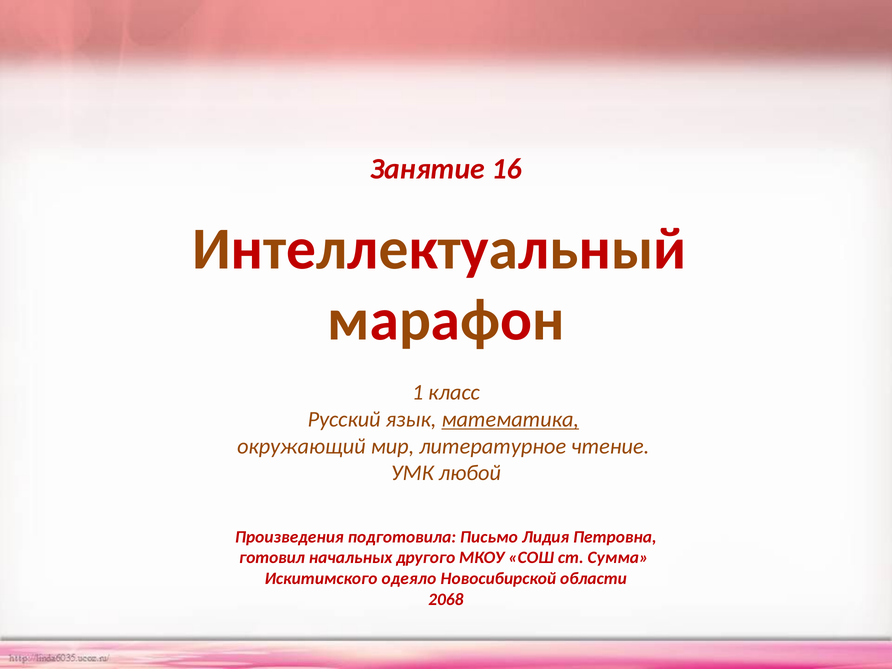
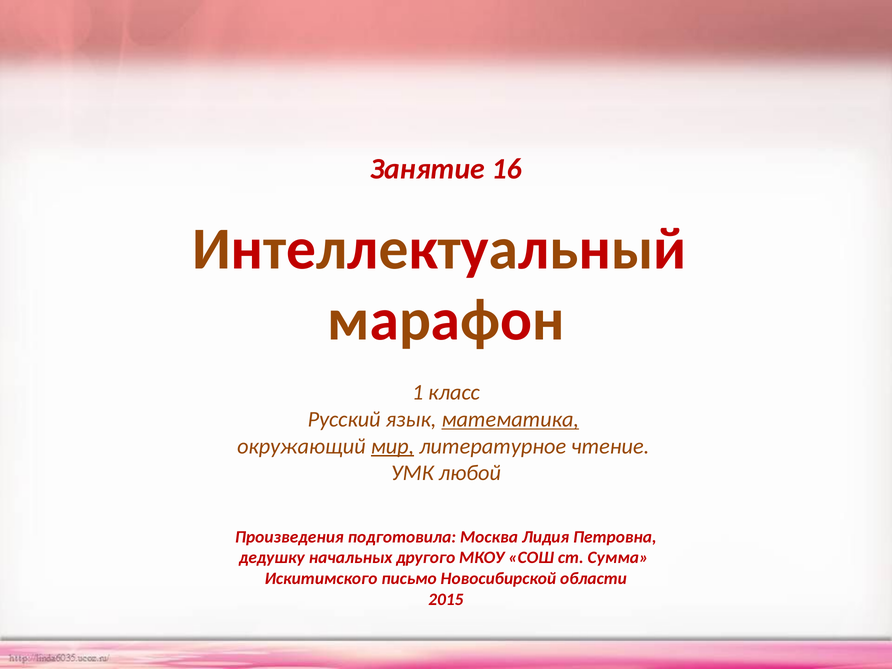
мир underline: none -> present
Письмо: Письмо -> Москва
готовил: готовил -> дедушку
одеяло: одеяло -> письмо
2068: 2068 -> 2015
